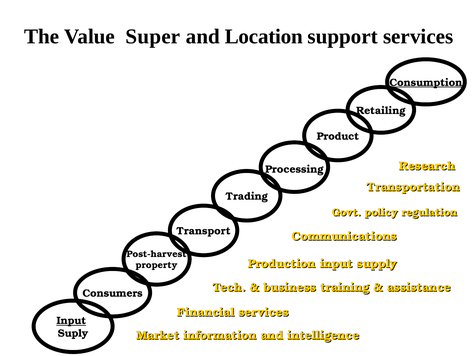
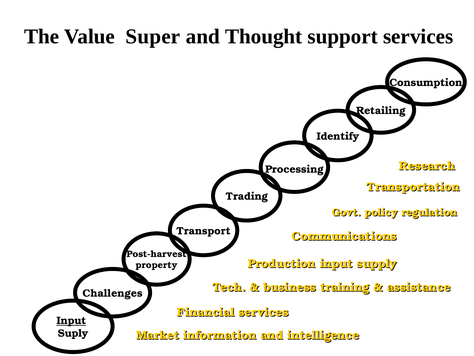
Location: Location -> Thought
Consumption underline: present -> none
Product: Product -> Identify
Consumers: Consumers -> Challenges
